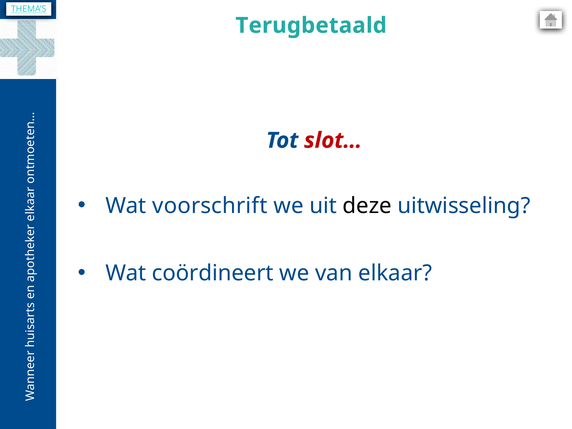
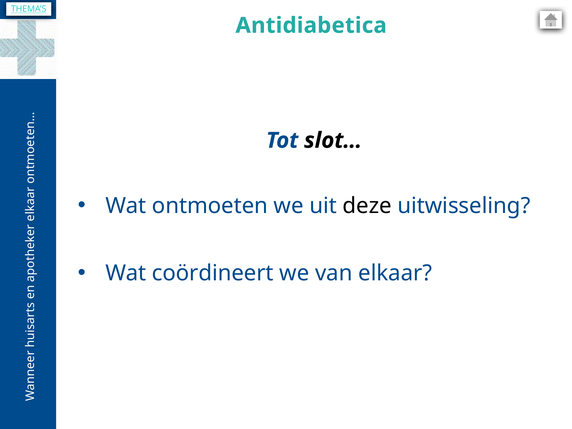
Terugbetaald: Terugbetaald -> Antidiabetica
slot… colour: red -> black
voorschrift: voorschrift -> ontmoeten
